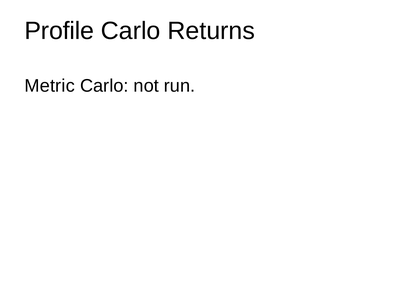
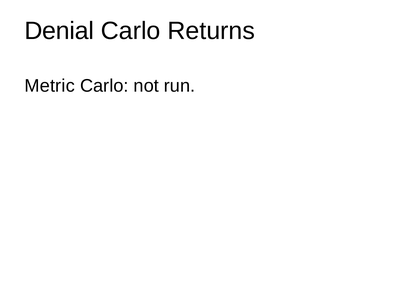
Profile: Profile -> Denial
